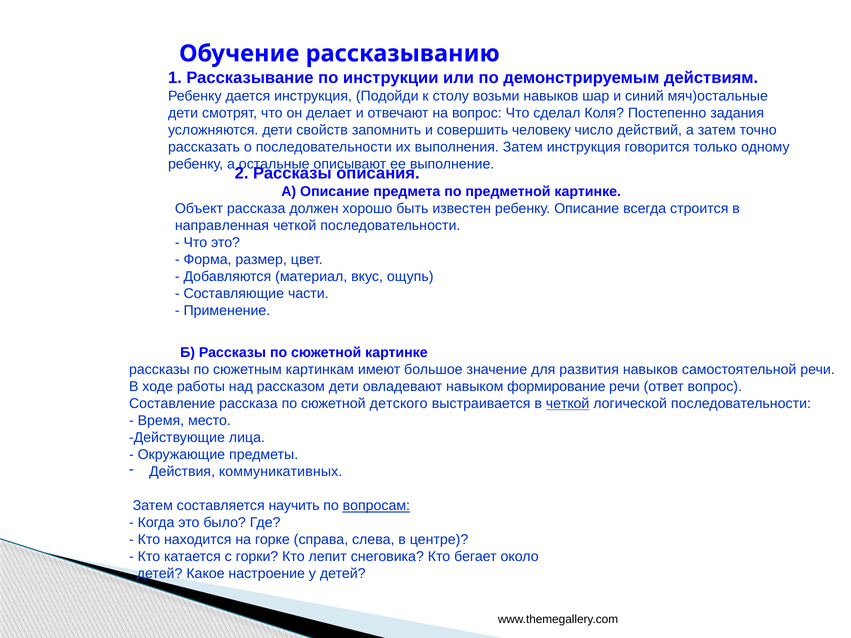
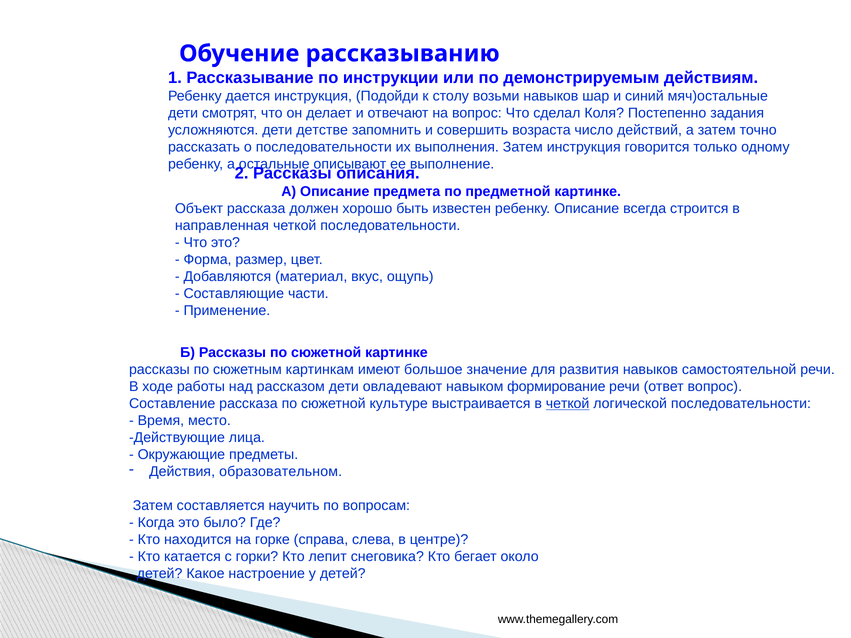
свойств: свойств -> детстве
человеку: человеку -> возраста
детского: детского -> культуре
коммуникативных: коммуникативных -> образовательном
вопросам underline: present -> none
